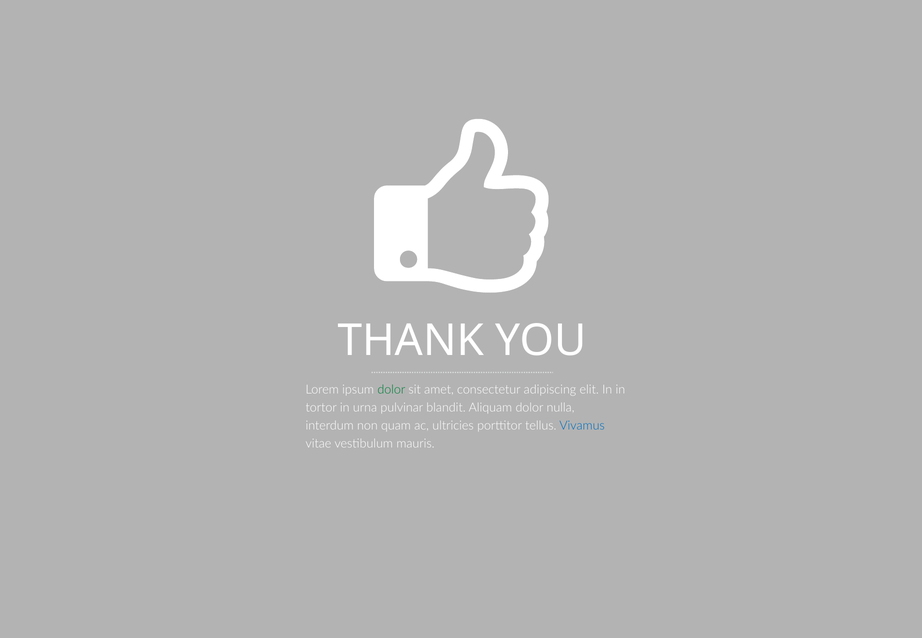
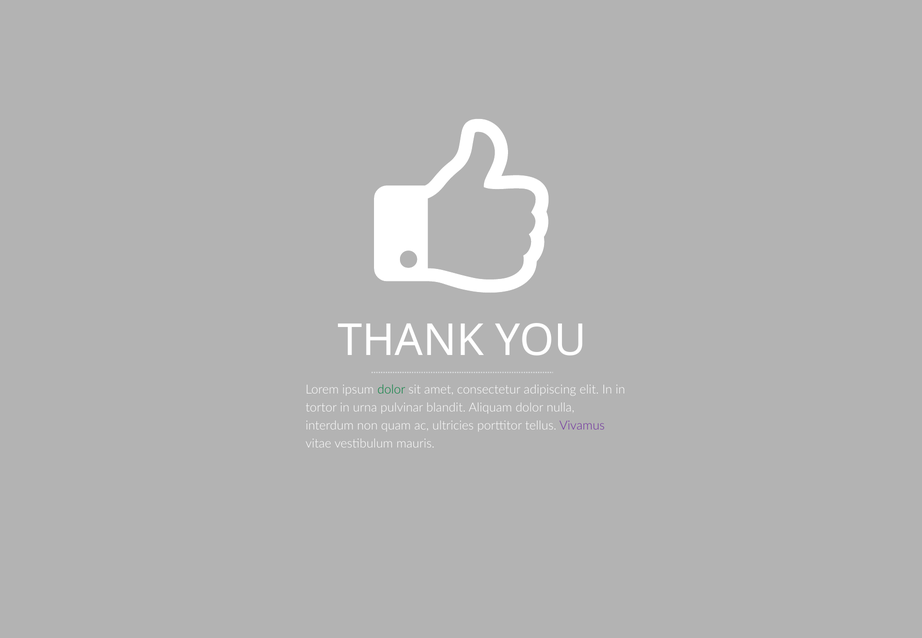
Vivamus colour: blue -> purple
